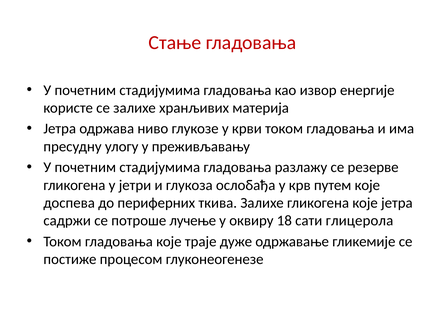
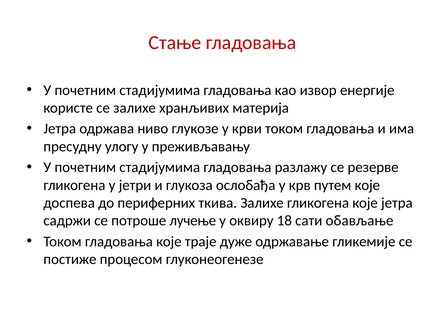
глицерола: глицерола -> обављање
